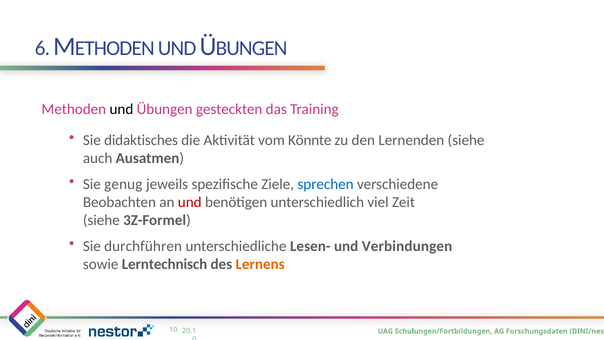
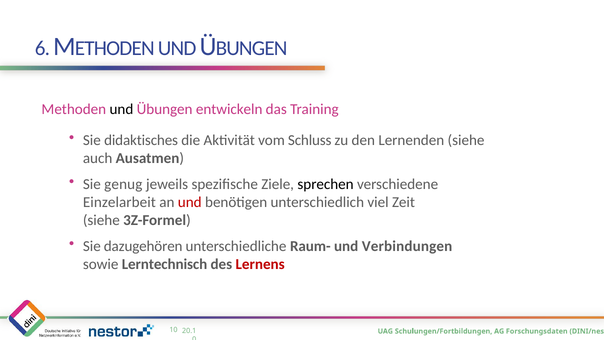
gesteckten: gesteckten -> entwickeln
Könnte: Könnte -> Schluss
sprechen colour: blue -> black
Beobachten: Beobachten -> Einzelarbeit
durchführen: durchführen -> dazugehören
Lesen-: Lesen- -> Raum-
Lernens colour: orange -> red
